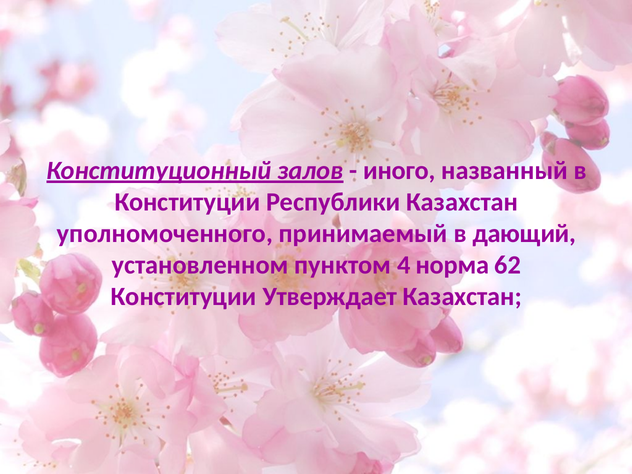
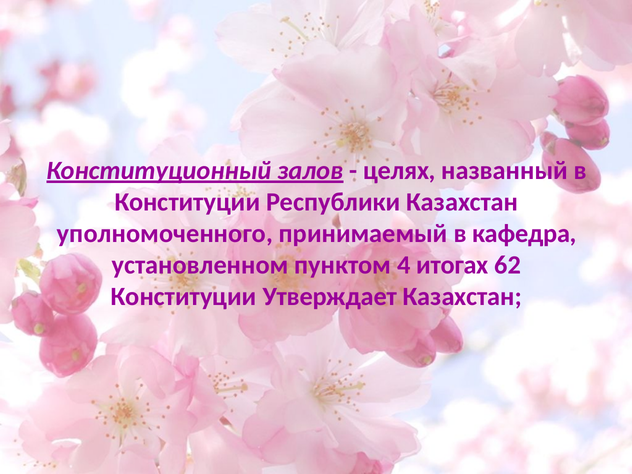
иного: иного -> целях
дающий: дающий -> кафедра
норма: норма -> итогах
